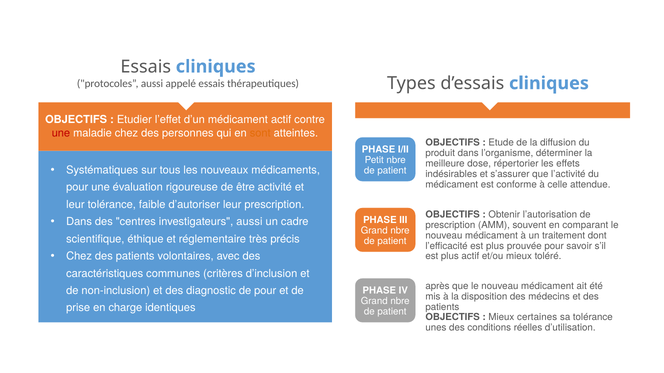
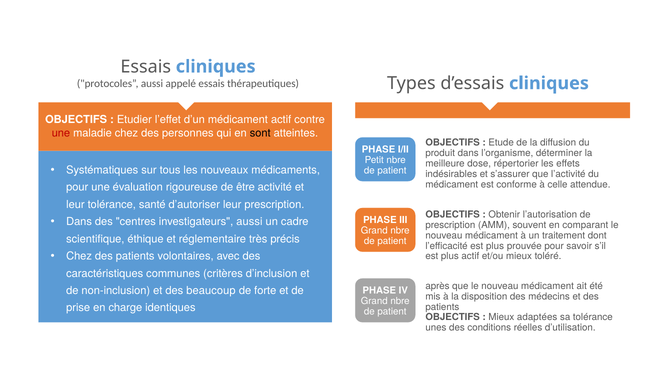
sont colour: orange -> black
faible: faible -> santé
diagnostic: diagnostic -> beaucoup
de pour: pour -> forte
certaines: certaines -> adaptées
